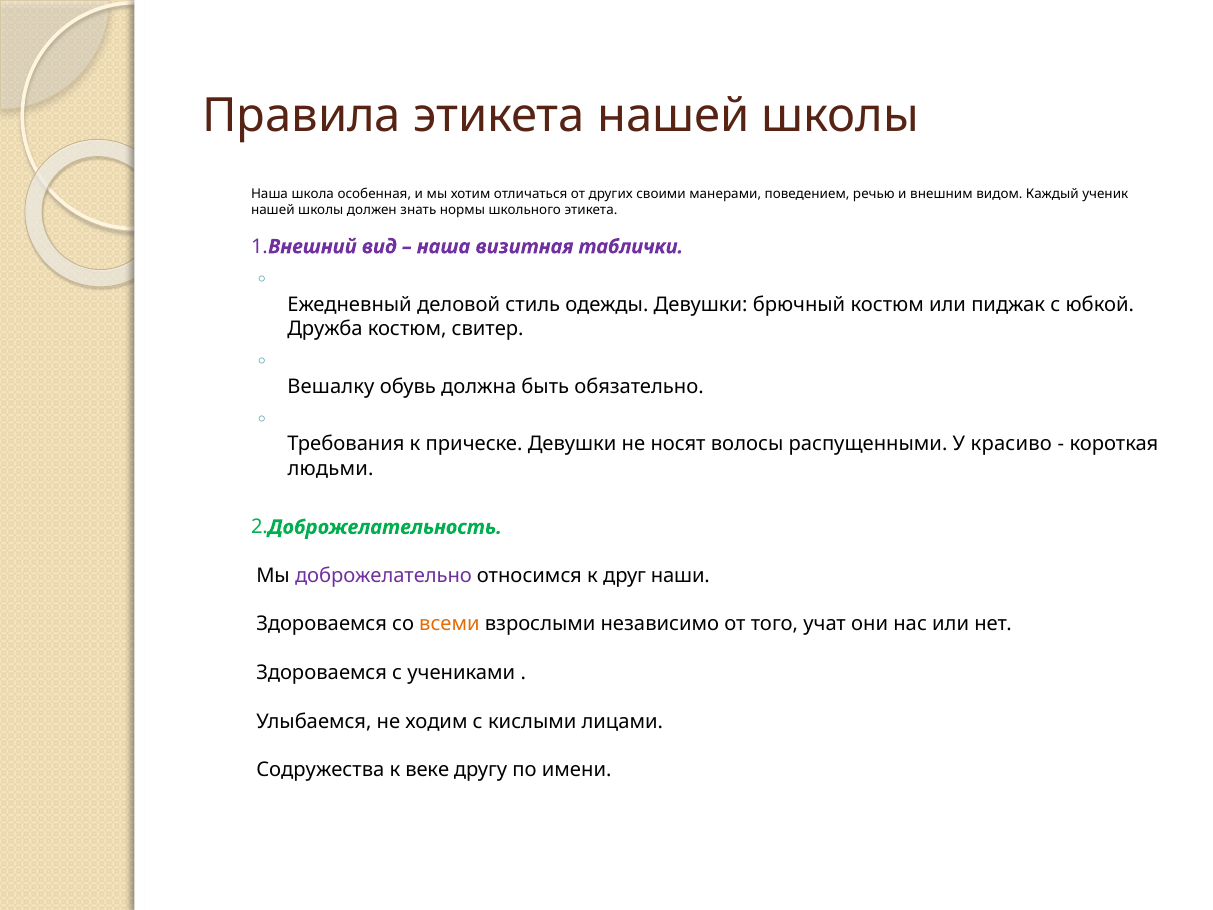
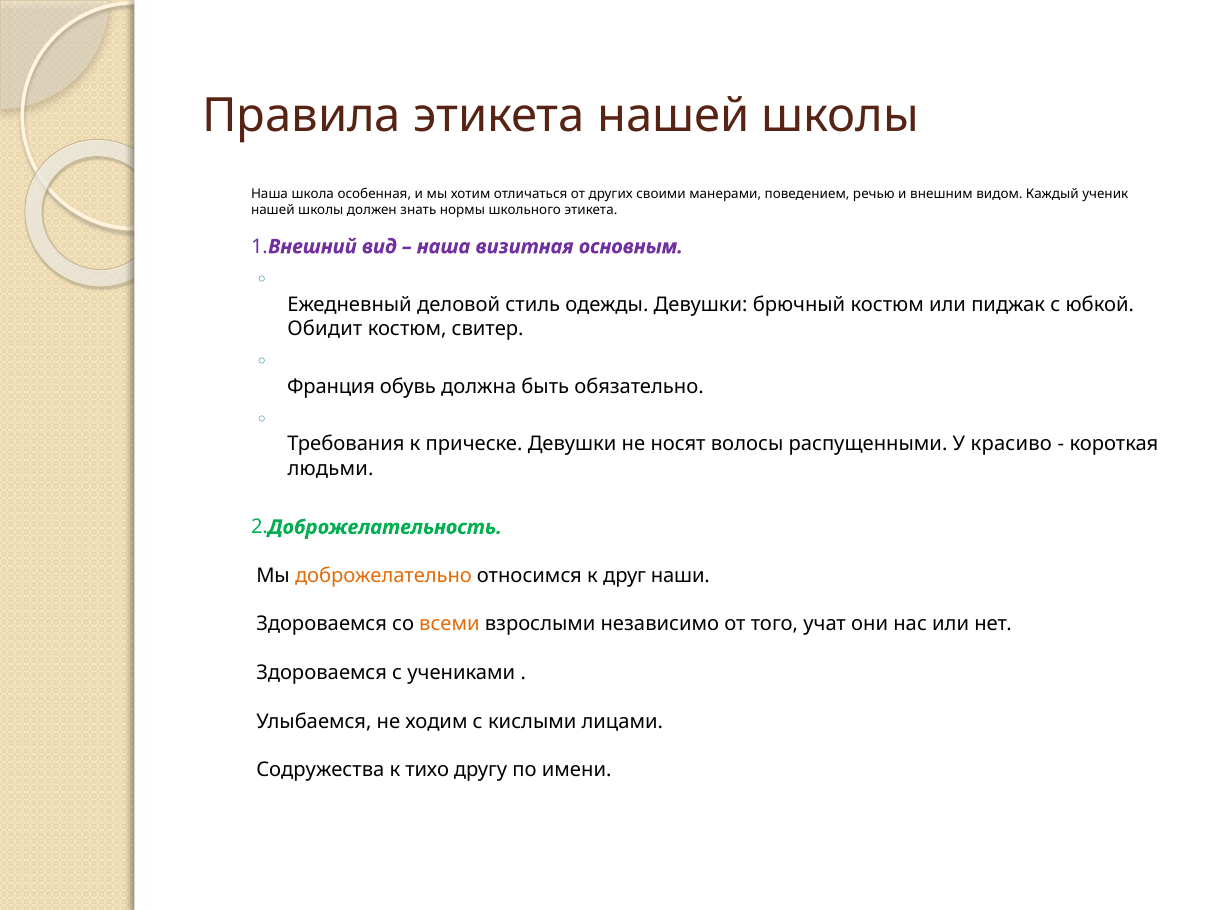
таблички: таблички -> основным
Дружба: Дружба -> Обидит
Вешалку: Вешалку -> Франция
доброжелательно colour: purple -> orange
веке: веке -> тихо
